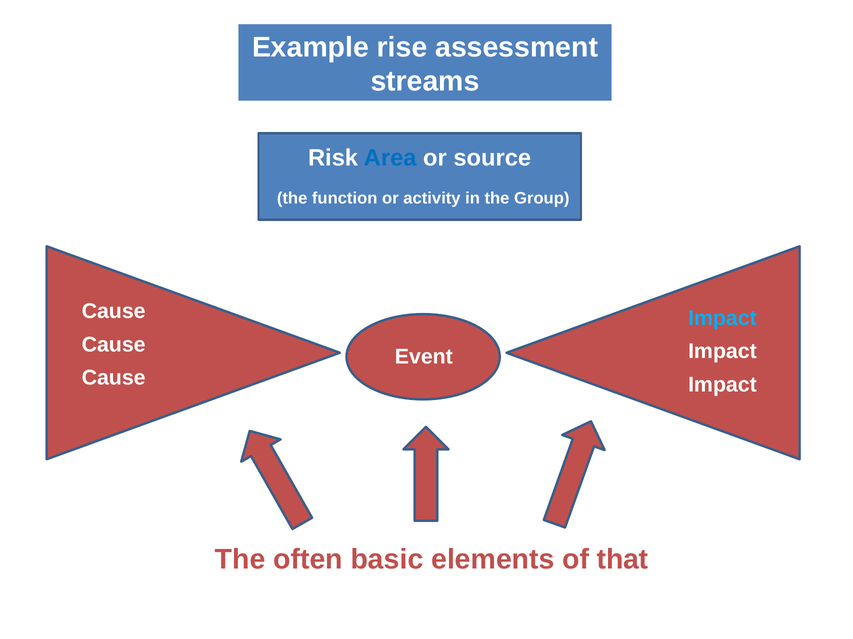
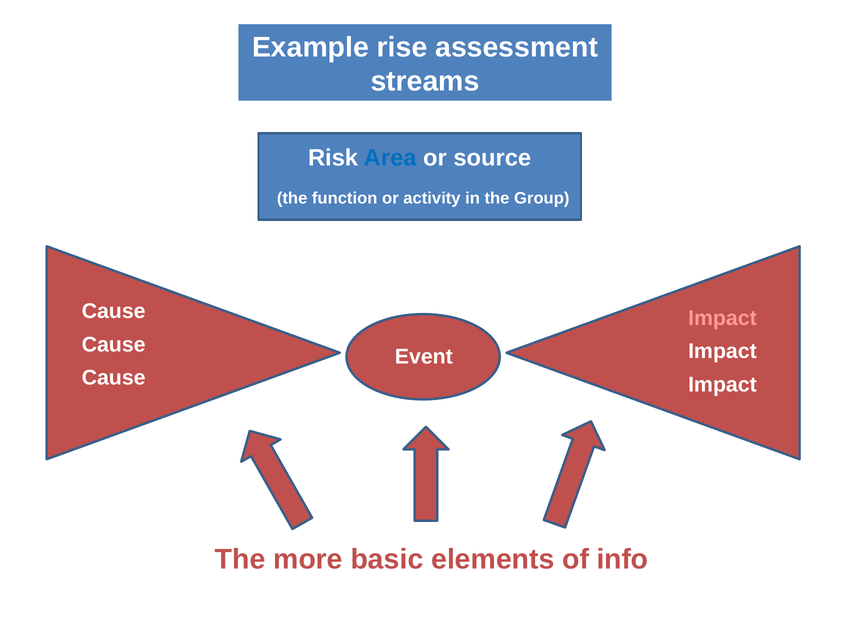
Impact at (722, 318) colour: light blue -> pink
often: often -> more
that: that -> info
